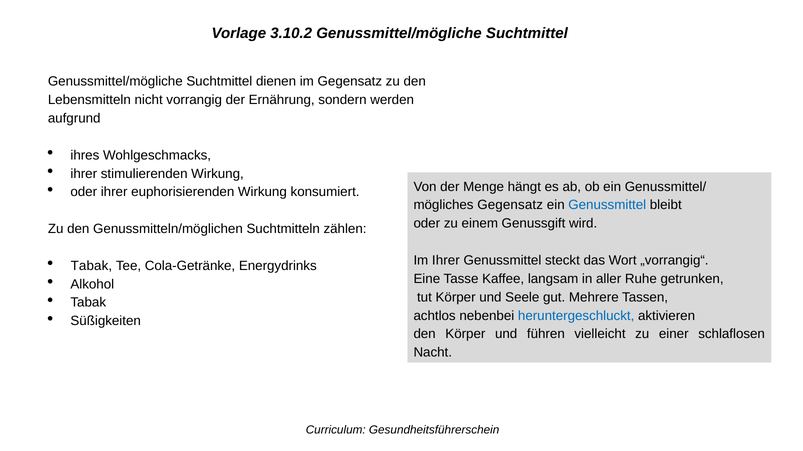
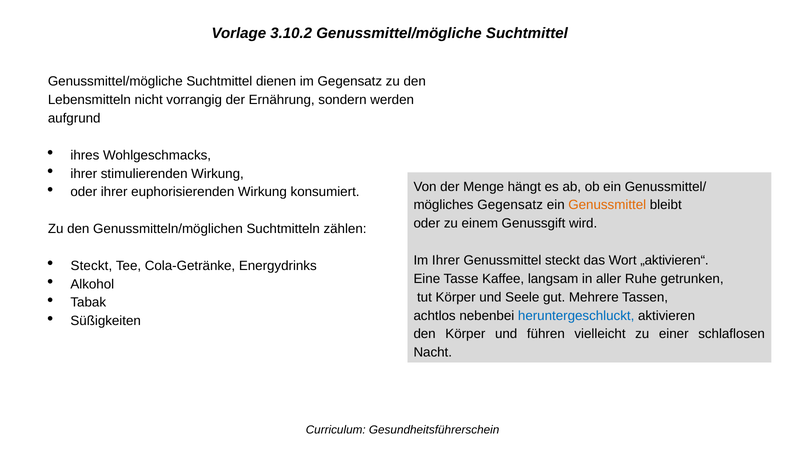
Genussmittel at (607, 205) colour: blue -> orange
„vorrangig“: „vorrangig“ -> „aktivieren“
Tabak at (91, 266): Tabak -> Steckt
